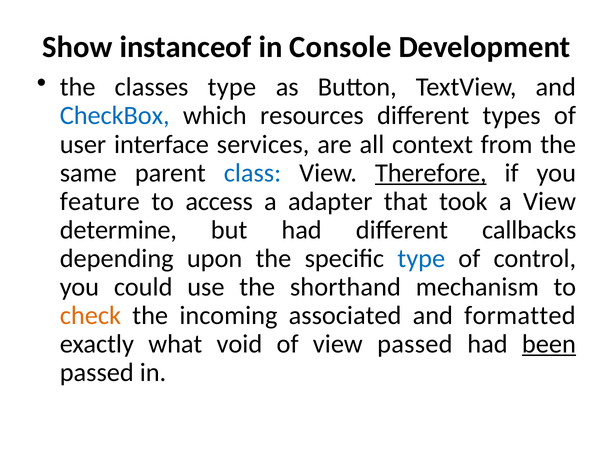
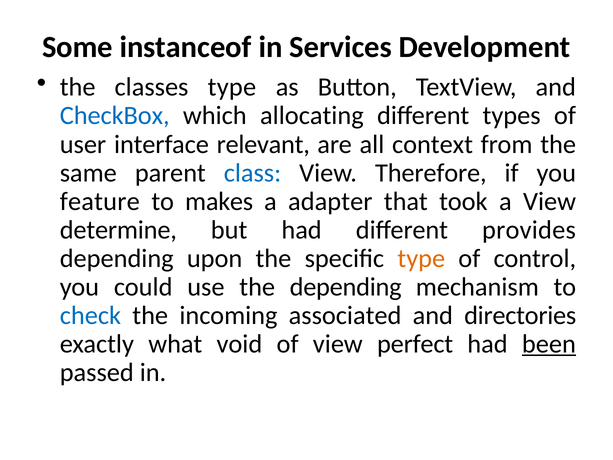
Show: Show -> Some
Console: Console -> Services
resources: resources -> allocating
services: services -> relevant
Therefore underline: present -> none
access: access -> makes
callbacks: callbacks -> provides
type at (421, 258) colour: blue -> orange
the shorthand: shorthand -> depending
check colour: orange -> blue
formatted: formatted -> directories
view passed: passed -> perfect
